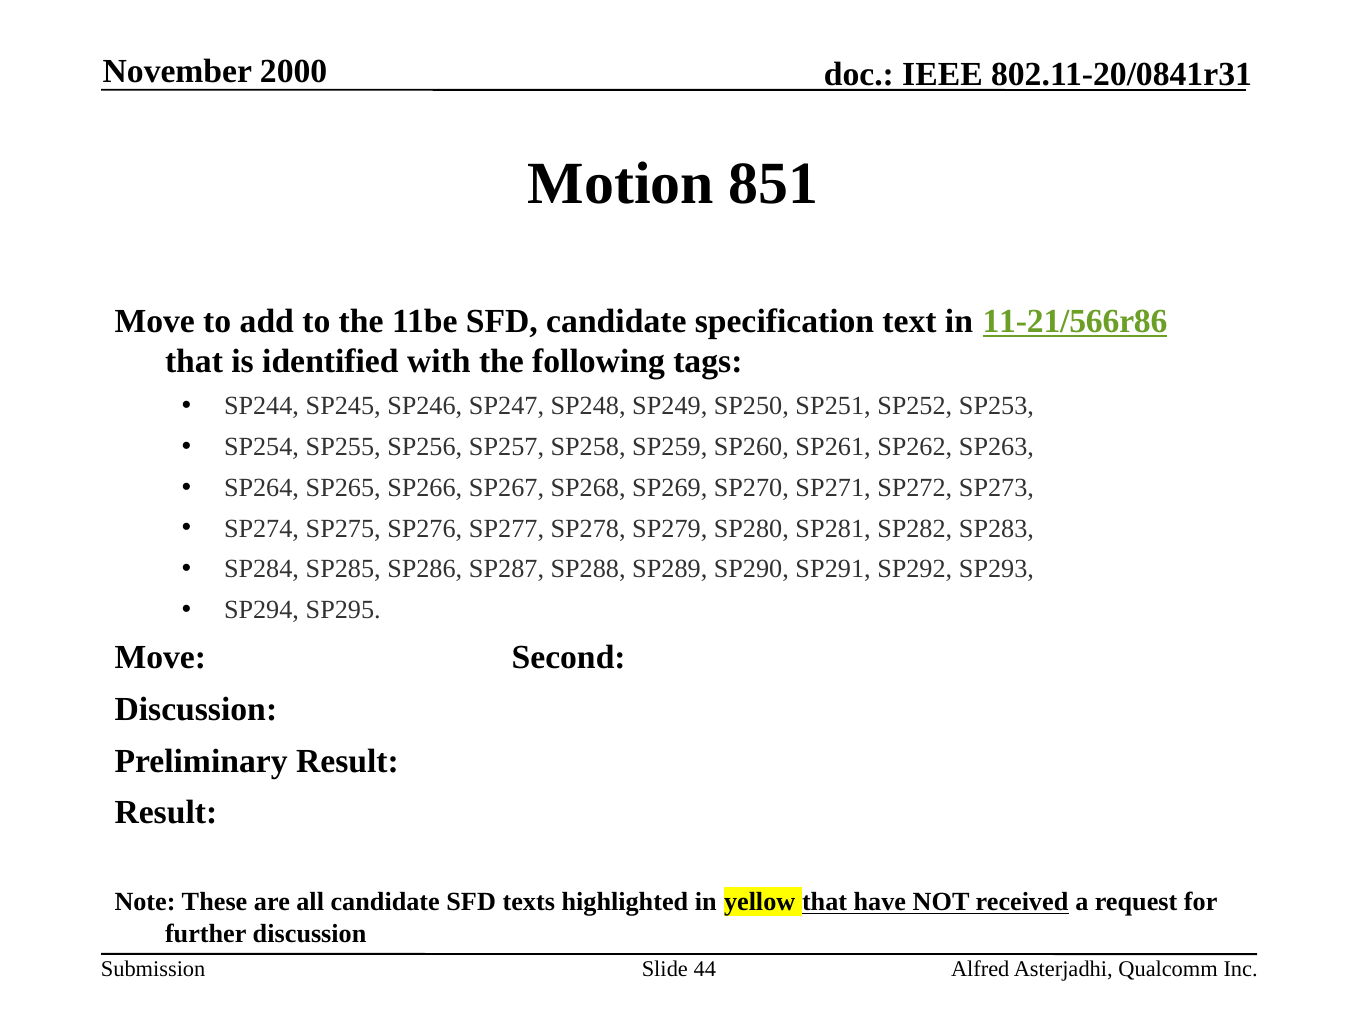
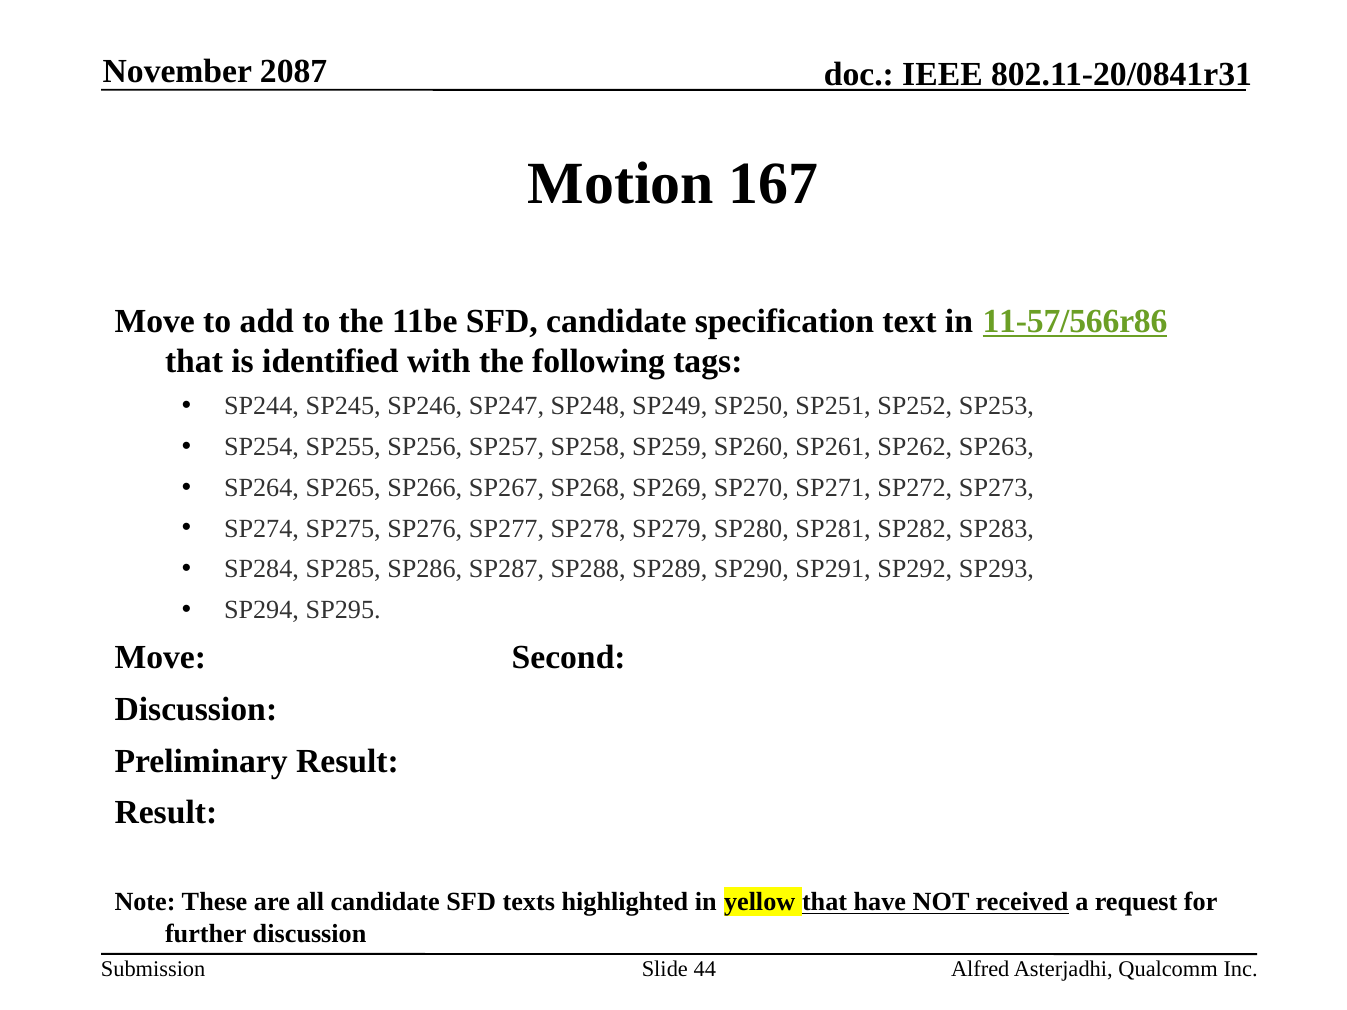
2000: 2000 -> 2087
851: 851 -> 167
11-21/566r86: 11-21/566r86 -> 11-57/566r86
